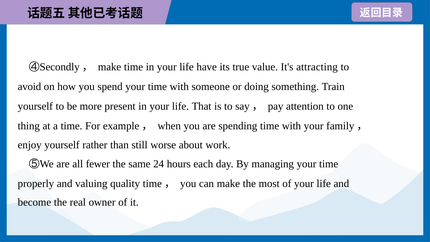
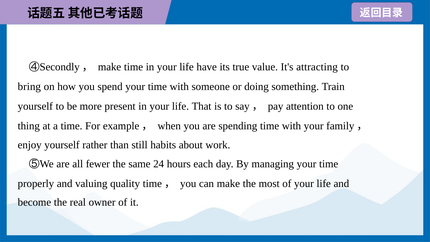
avoid: avoid -> bring
worse: worse -> habits
